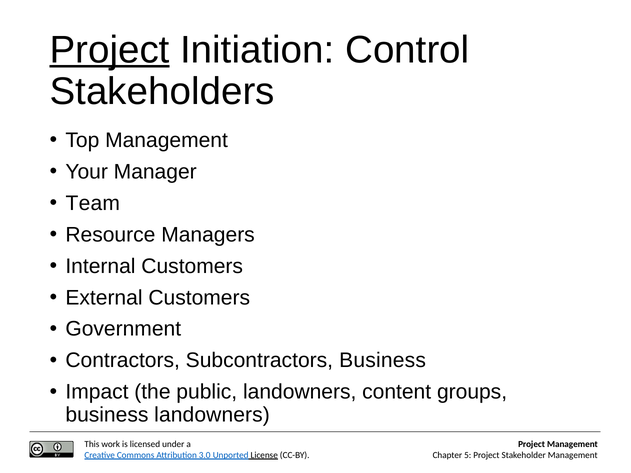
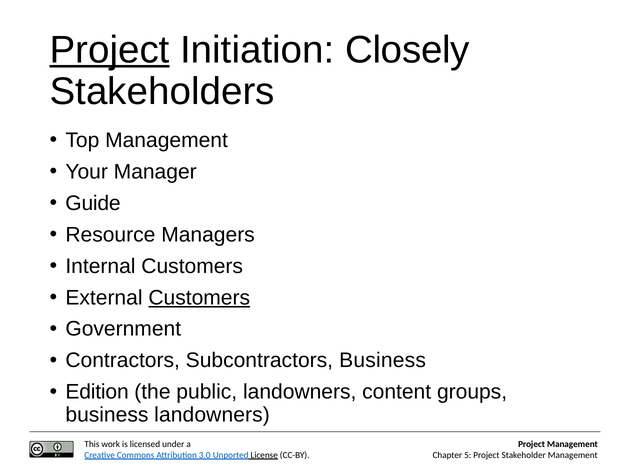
Control: Control -> Closely
Team: Team -> Guide
Customers at (199, 298) underline: none -> present
Impact: Impact -> Edition
